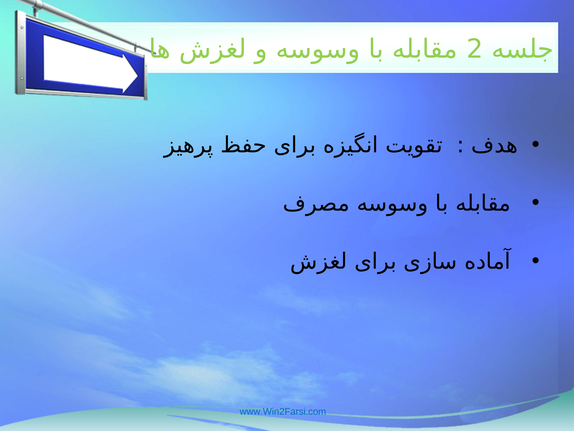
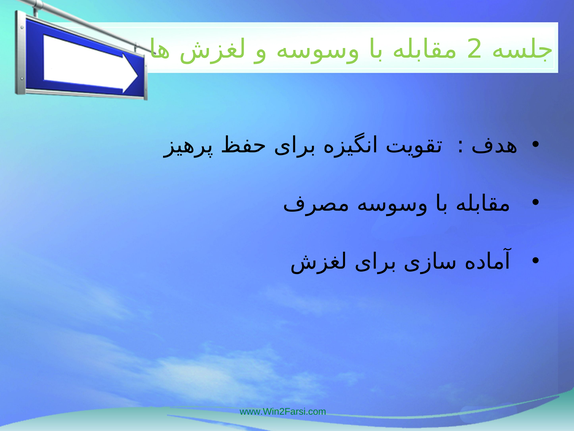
www.Win2Farsi.com colour: blue -> green
